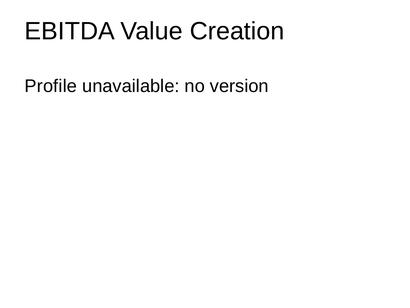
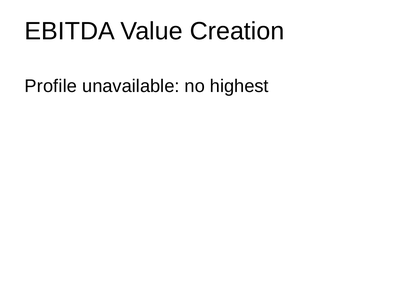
version: version -> highest
